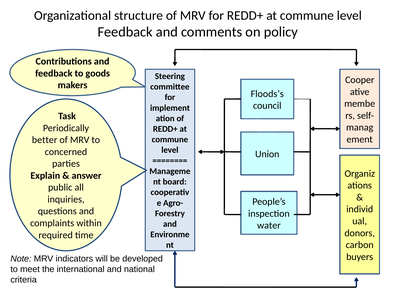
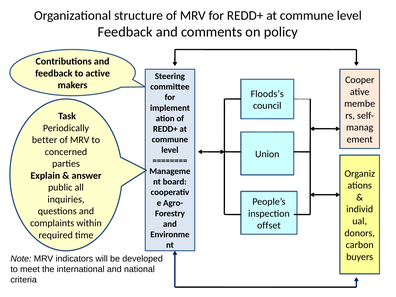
goods: goods -> active
water: water -> offset
